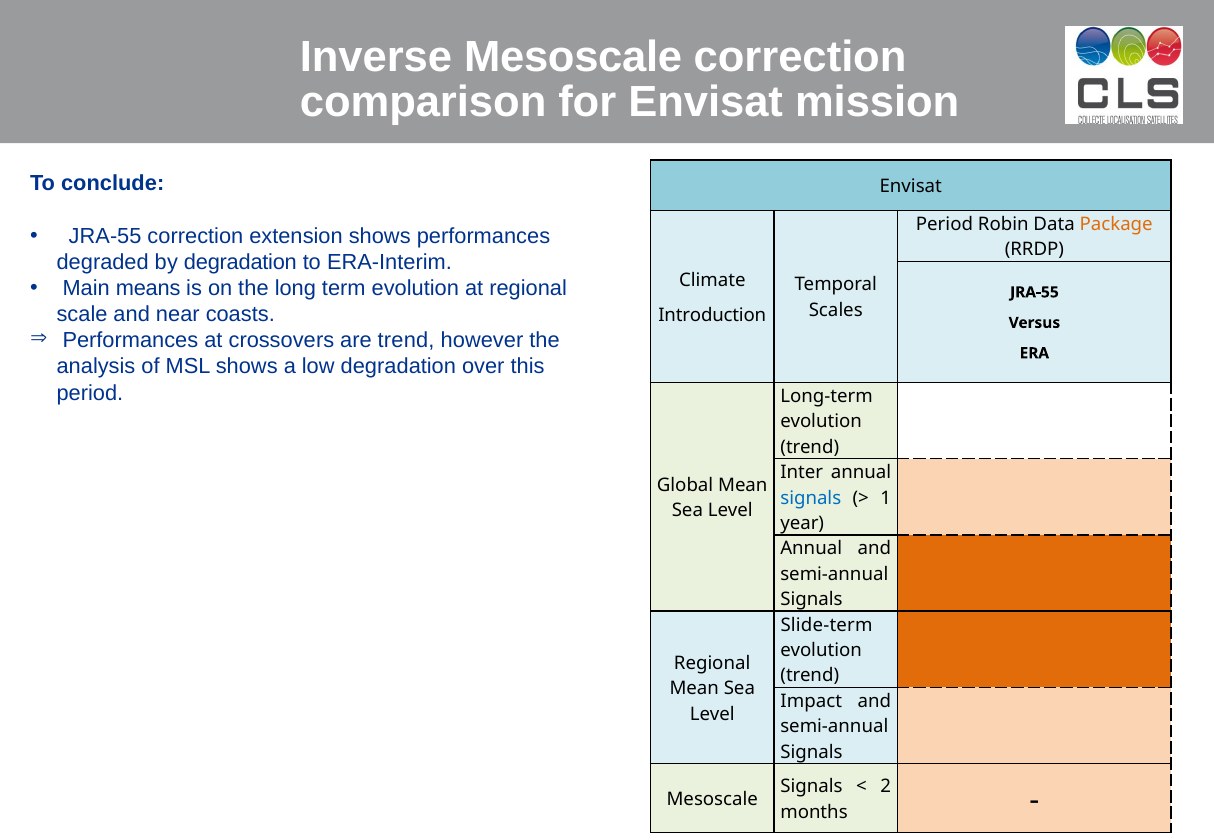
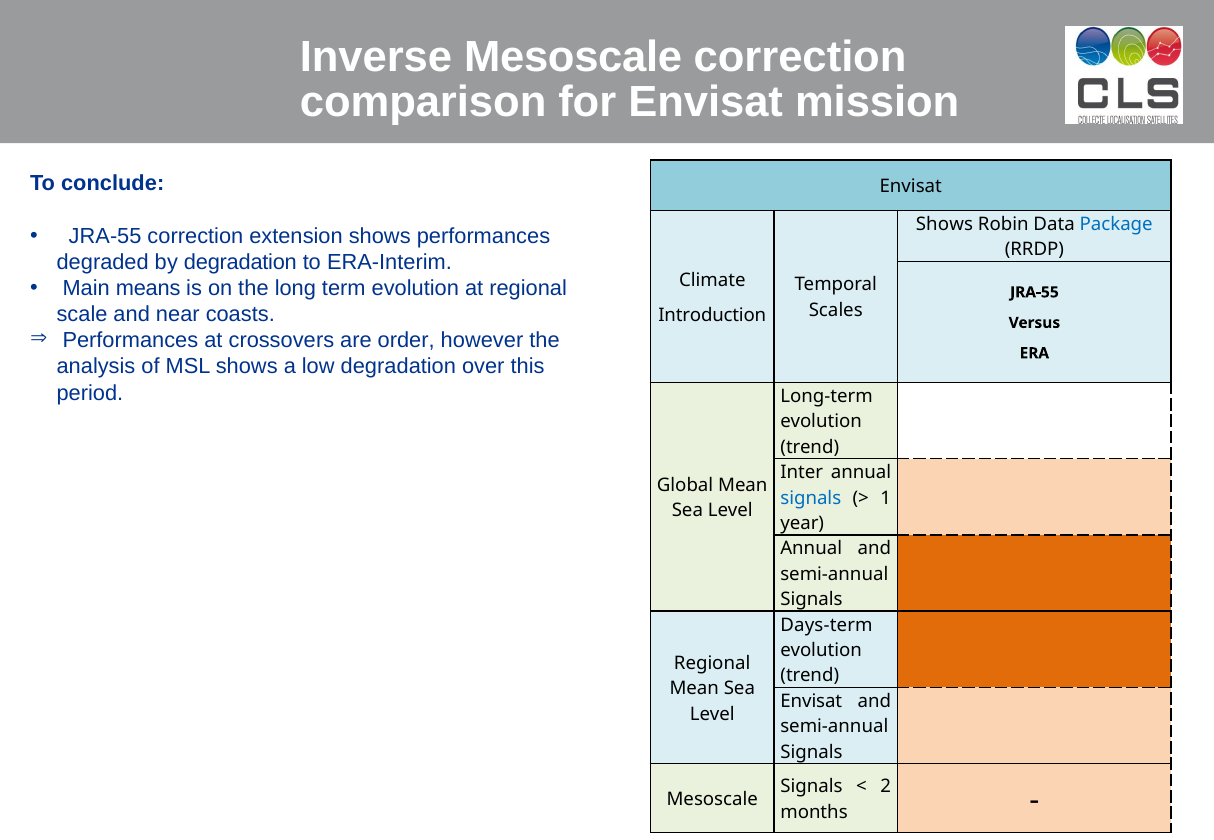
Period at (944, 224): Period -> Shows
Package colour: orange -> blue
are trend: trend -> order
Slide-term: Slide-term -> Days-term
Impact at (811, 702): Impact -> Envisat
